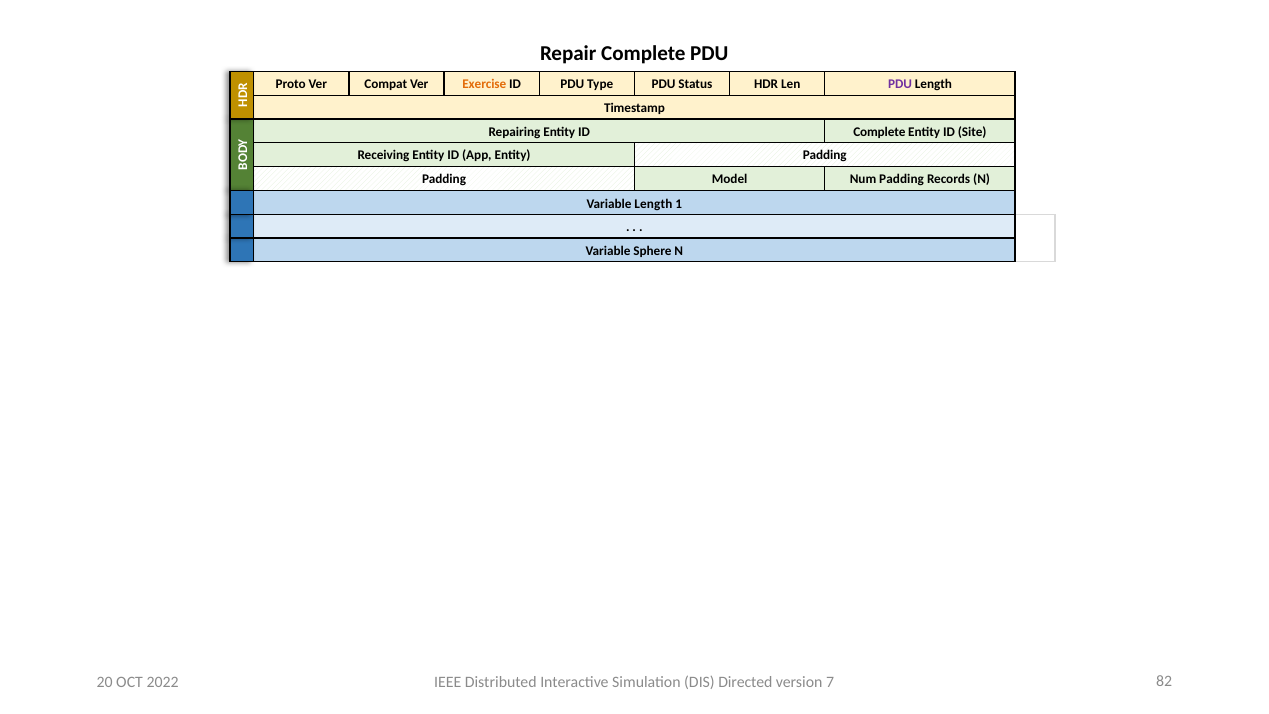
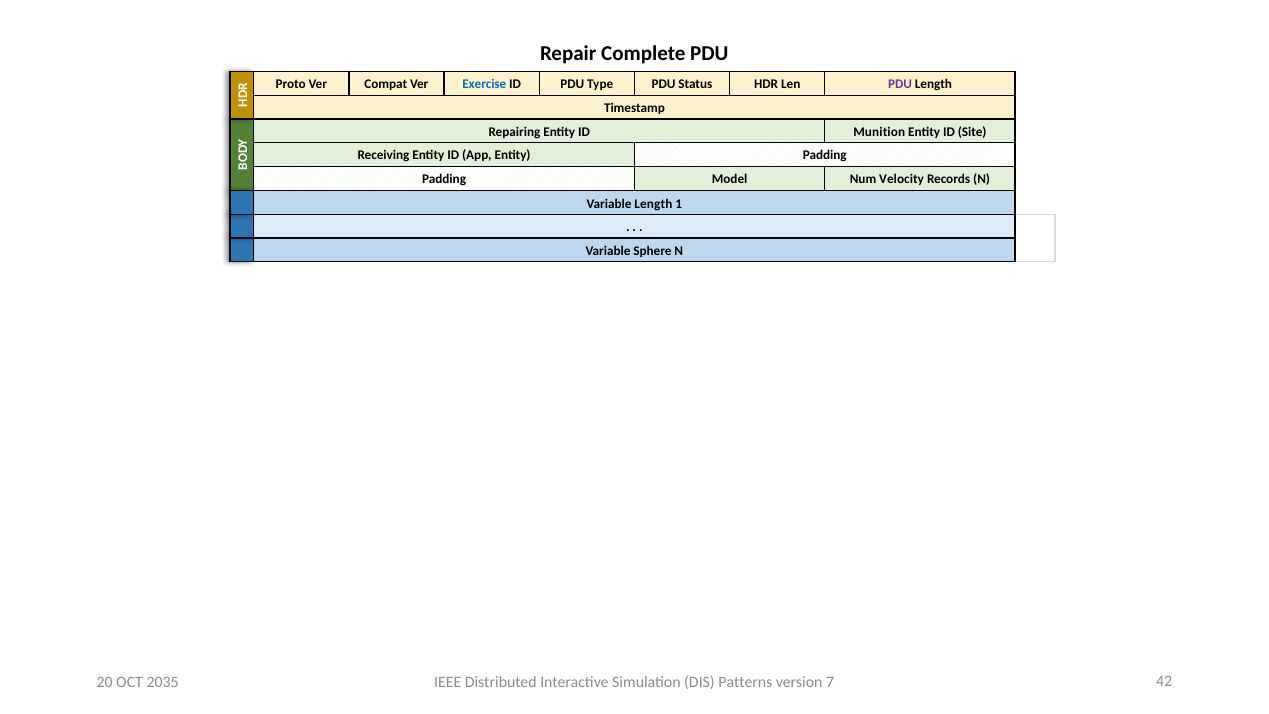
Exercise colour: orange -> blue
Complete at (879, 132): Complete -> Munition
Num Padding: Padding -> Velocity
2022: 2022 -> 2035
Directed: Directed -> Patterns
82: 82 -> 42
